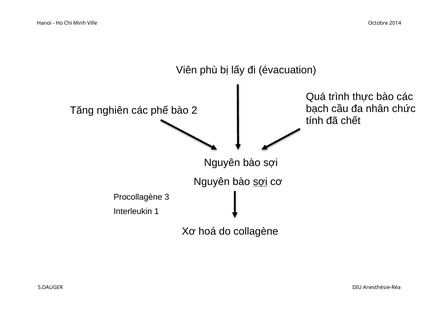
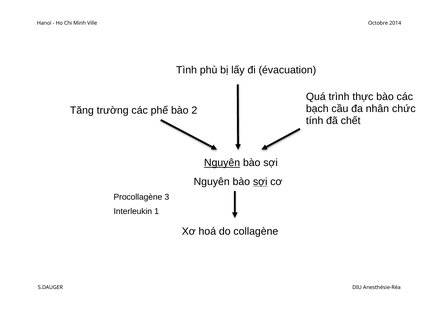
Viên: Viên -> Tình
nghiên: nghiên -> trường
Nguyên at (222, 163) underline: none -> present
